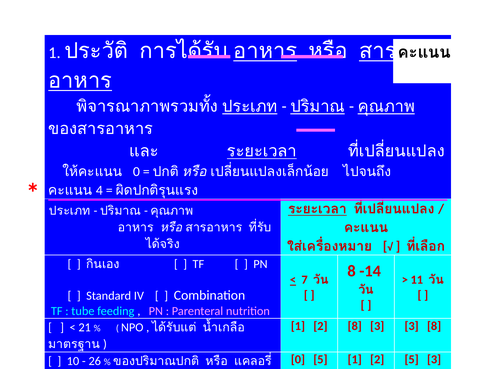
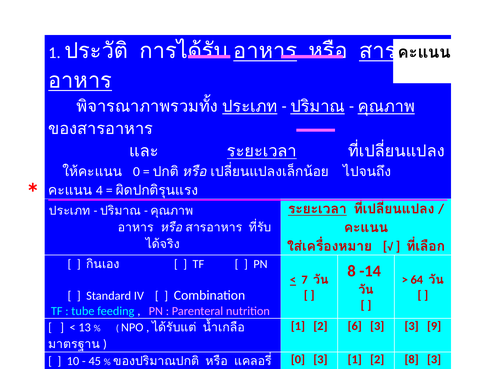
11: 11 -> 64
2 8: 8 -> 6
3 8: 8 -> 9
21: 21 -> 13
0 5: 5 -> 3
2 5: 5 -> 8
26: 26 -> 45
